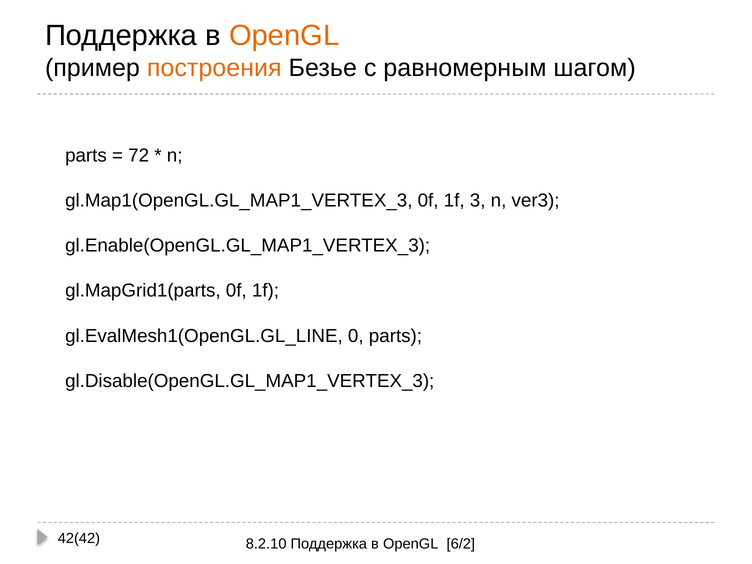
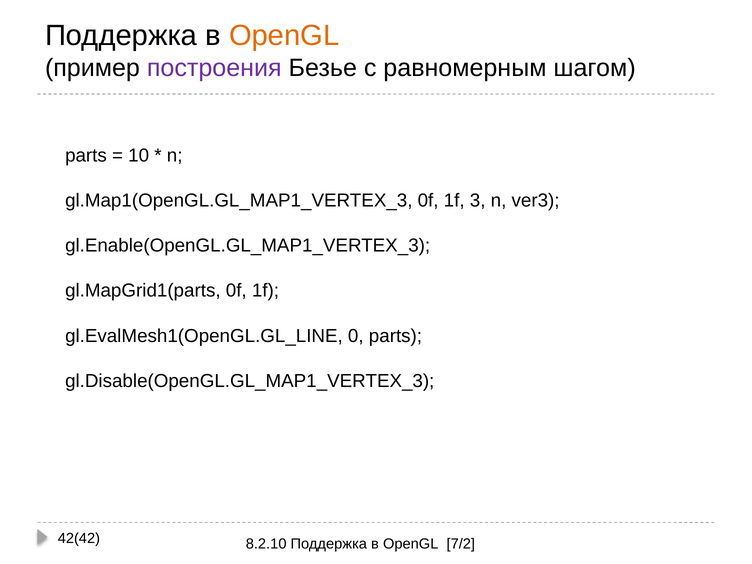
построения colour: orange -> purple
72: 72 -> 10
6/2: 6/2 -> 7/2
